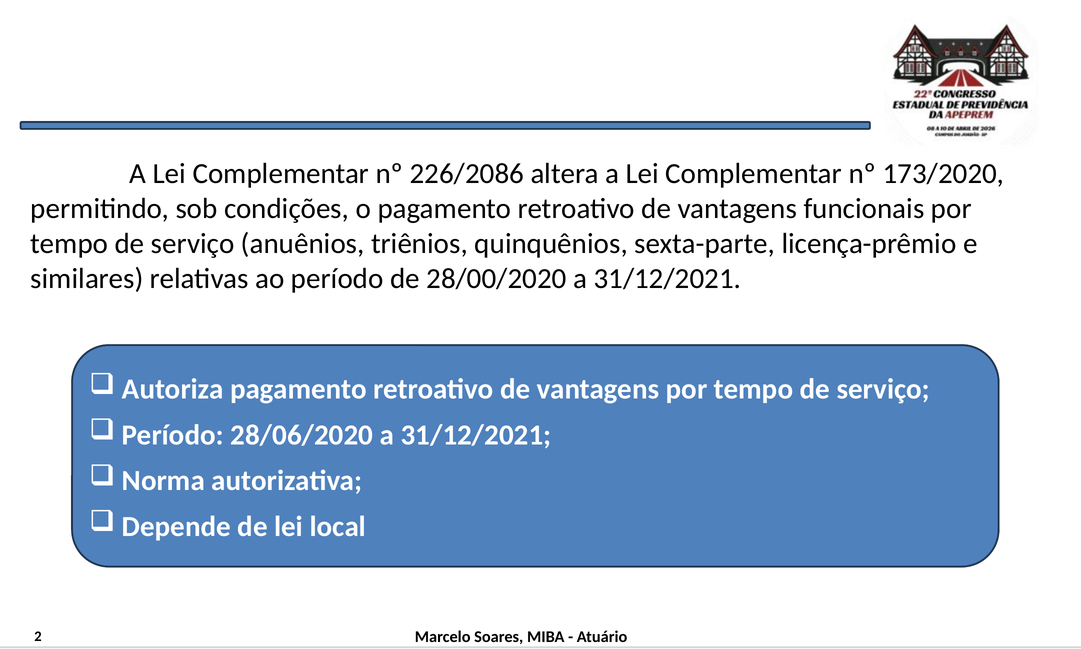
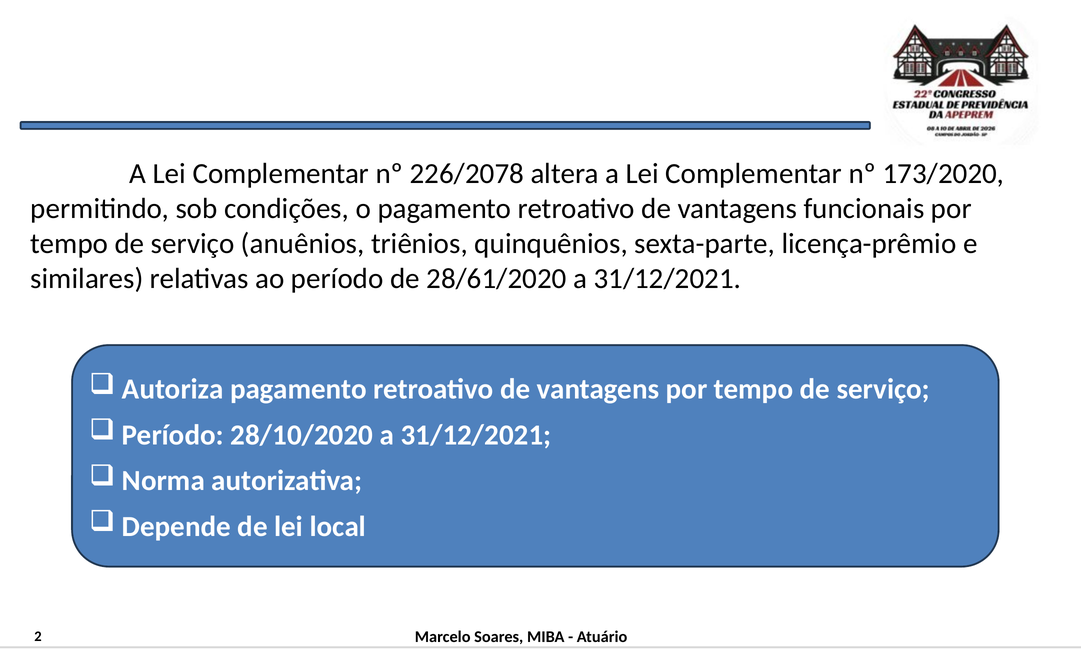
226/2086: 226/2086 -> 226/2078
28/00/2020: 28/00/2020 -> 28/61/2020
28/06/2020: 28/06/2020 -> 28/10/2020
